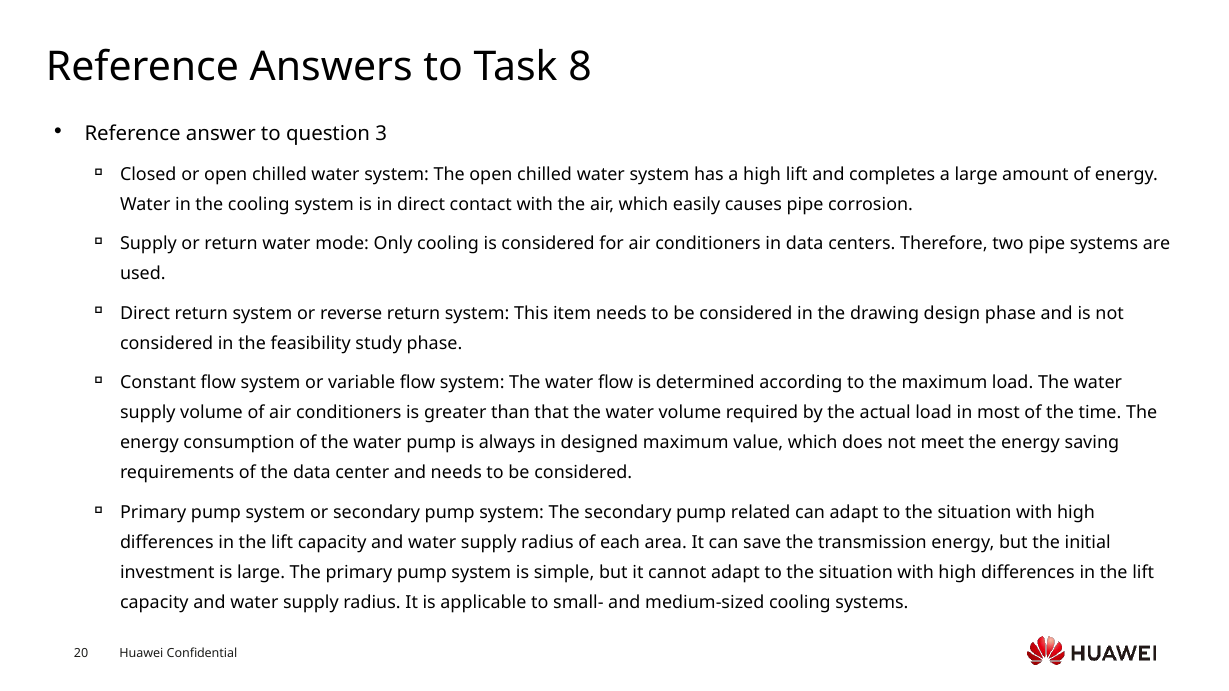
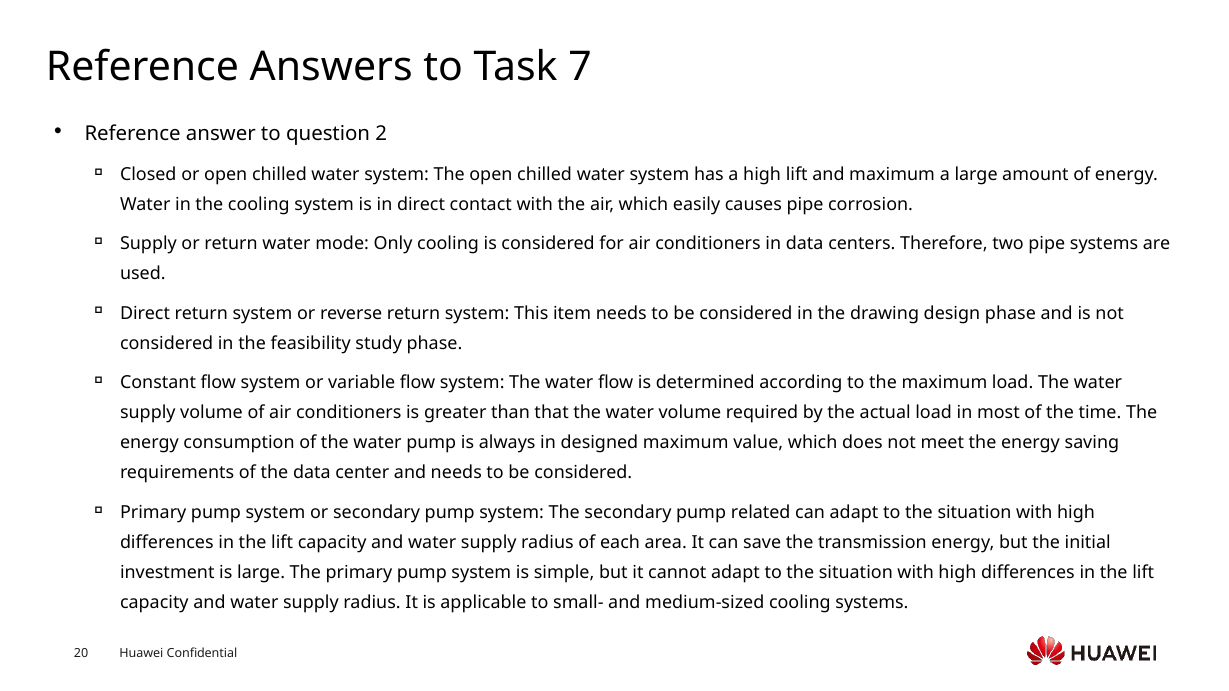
8: 8 -> 7
3: 3 -> 2
and completes: completes -> maximum
